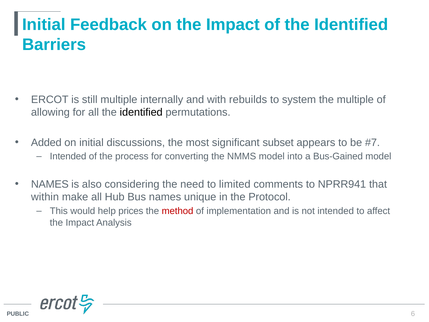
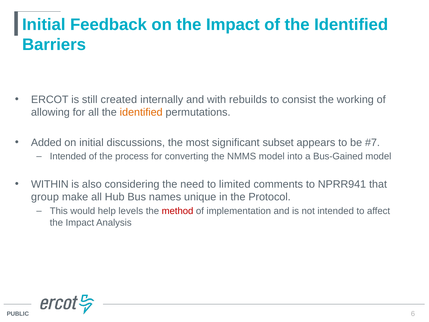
still multiple: multiple -> created
system: system -> consist
the multiple: multiple -> working
identified at (141, 112) colour: black -> orange
NAMES at (50, 184): NAMES -> WITHIN
within: within -> group
prices: prices -> levels
